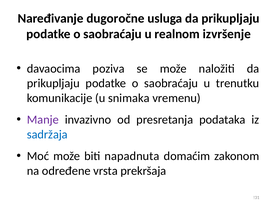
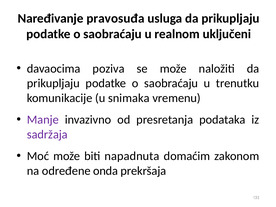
dugoročne: dugoročne -> pravosuđa
izvršenje: izvršenje -> uključeni
sadržaja colour: blue -> purple
vrsta: vrsta -> onda
